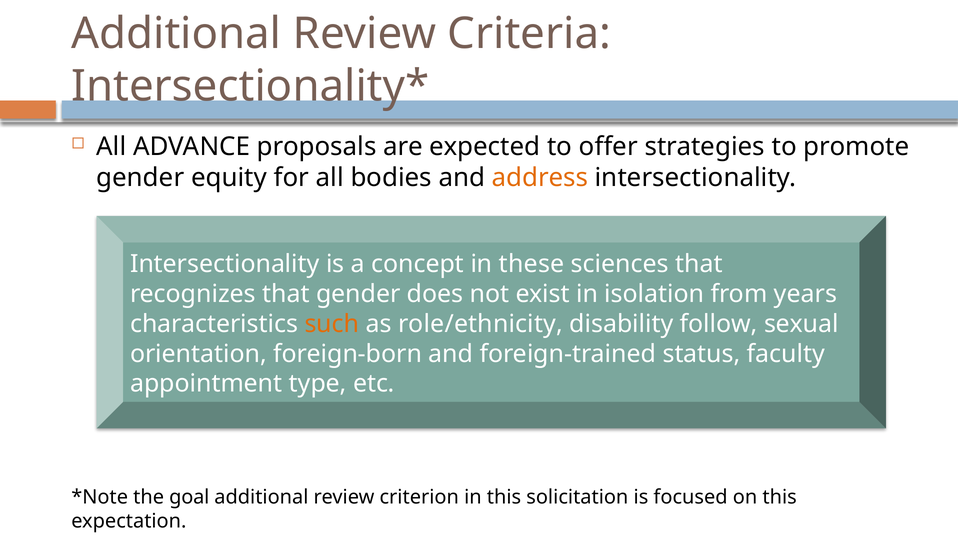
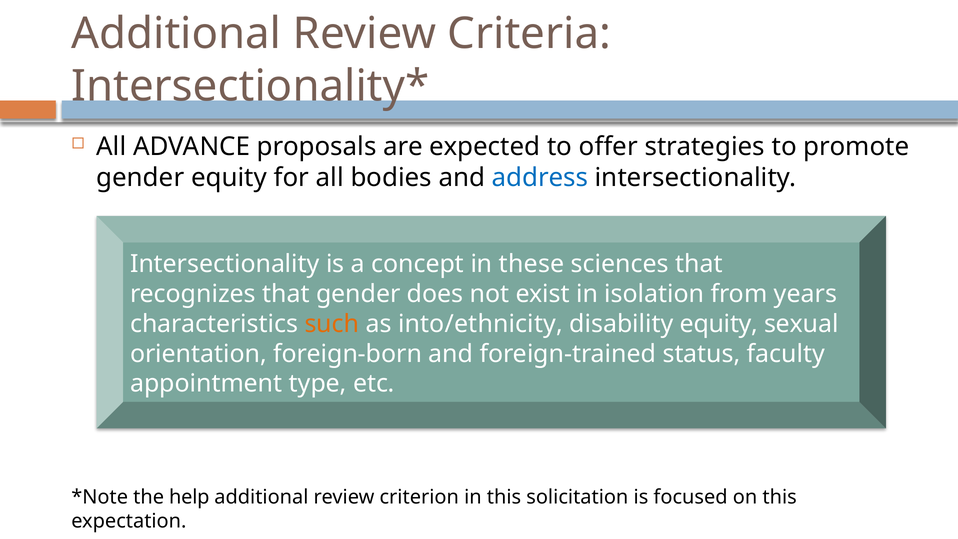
address colour: orange -> blue
role/ethnicity: role/ethnicity -> into/ethnicity
disability follow: follow -> equity
goal: goal -> help
